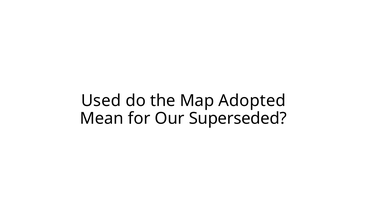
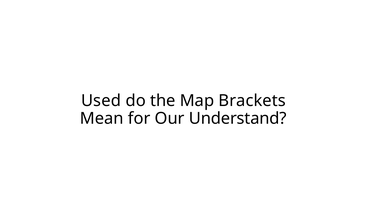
Adopted: Adopted -> Brackets
Superseded: Superseded -> Understand
